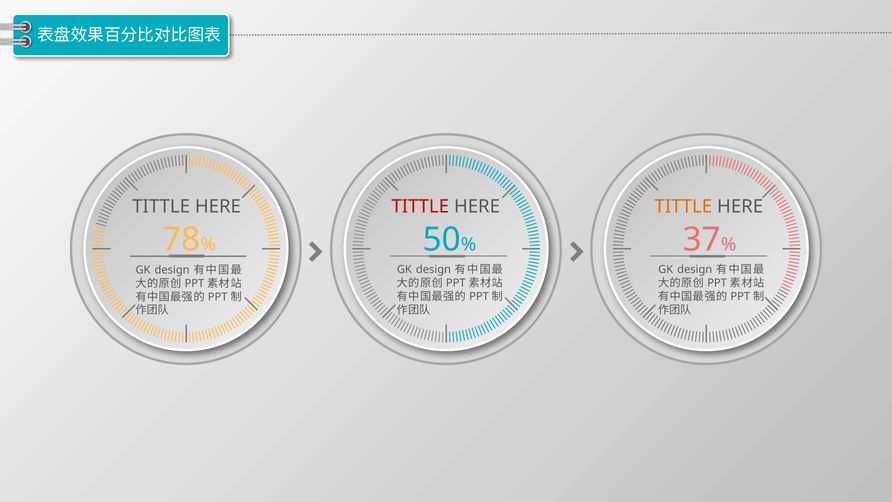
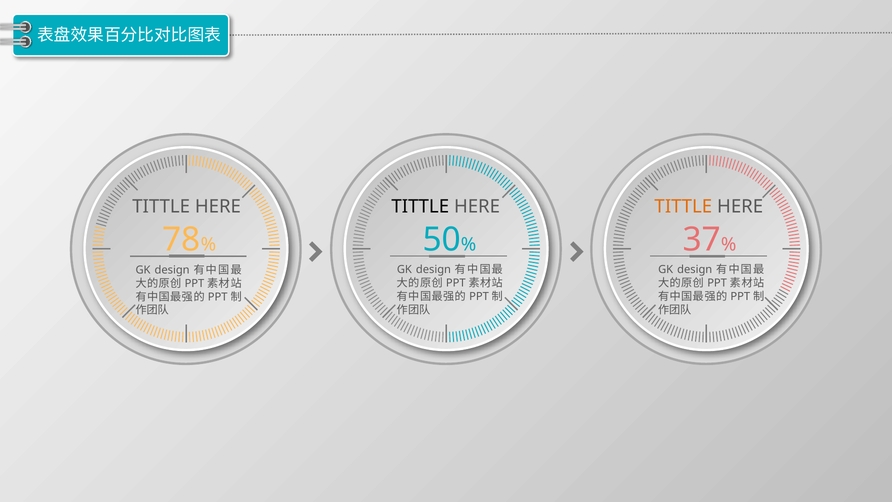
TITTLE at (420, 206) colour: red -> black
